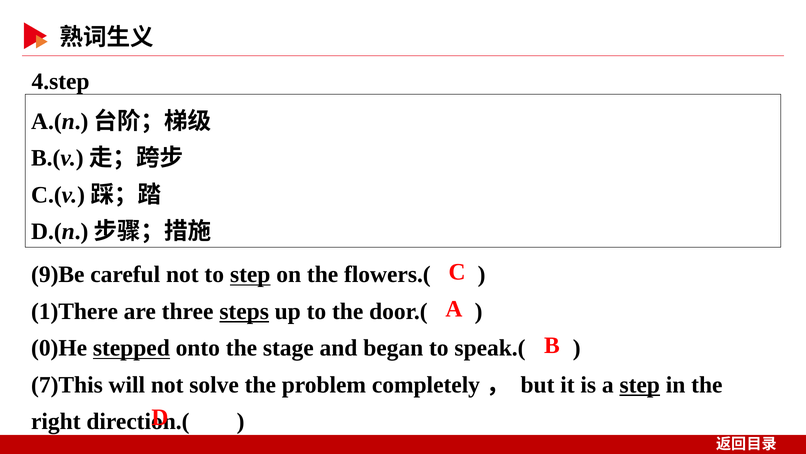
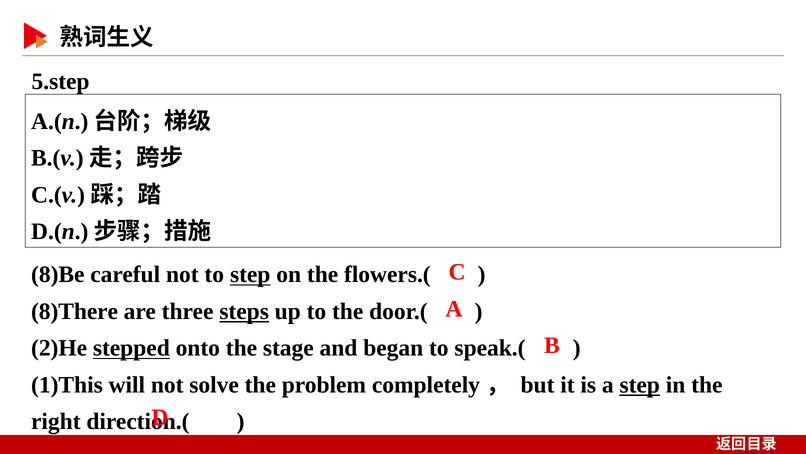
4.step: 4.step -> 5.step
9)Be: 9)Be -> 8)Be
1)There: 1)There -> 8)There
0)He: 0)He -> 2)He
7)This: 7)This -> 1)This
